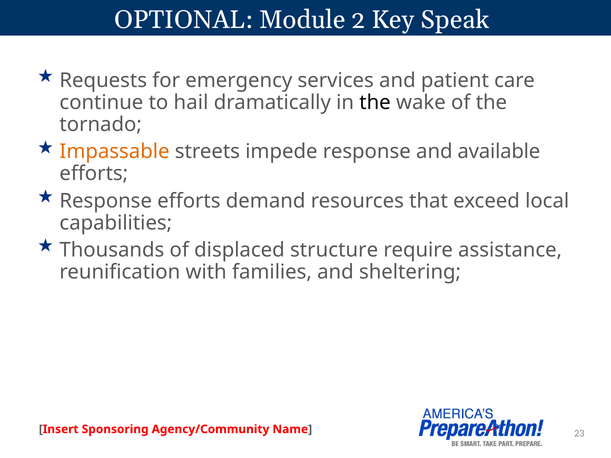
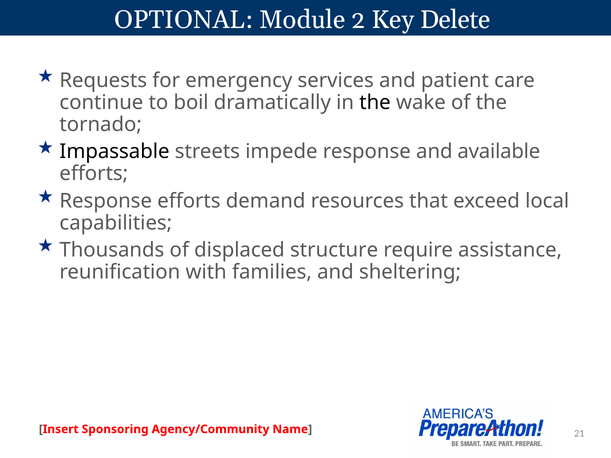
Speak: Speak -> Delete
hail: hail -> boil
Impassable colour: orange -> black
23: 23 -> 21
